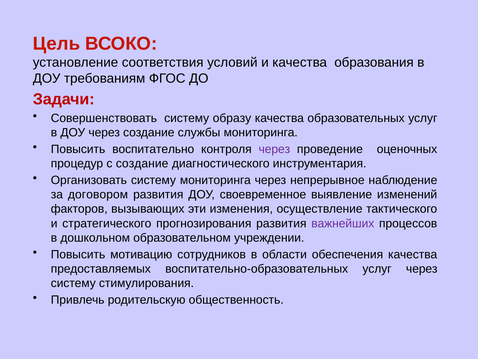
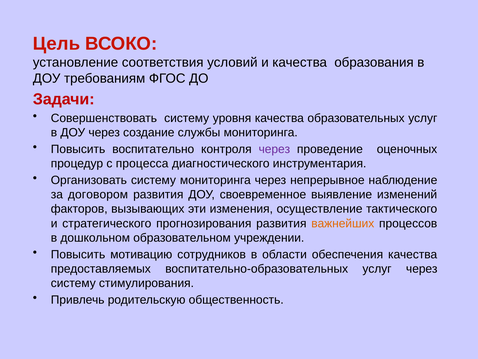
образу: образу -> уровня
с создание: создание -> процесса
важнейших colour: purple -> orange
